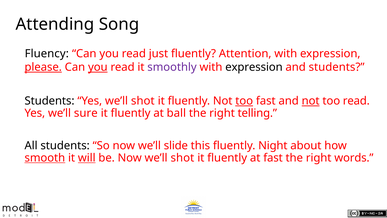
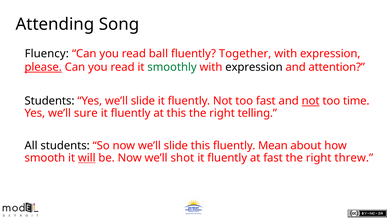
just: just -> ball
Attention: Attention -> Together
you at (98, 67) underline: present -> none
smoothly colour: purple -> green
and students: students -> attention
Yes we’ll shot: shot -> slide
too at (244, 101) underline: present -> none
too read: read -> time
at ball: ball -> this
Night: Night -> Mean
smooth underline: present -> none
words: words -> threw
